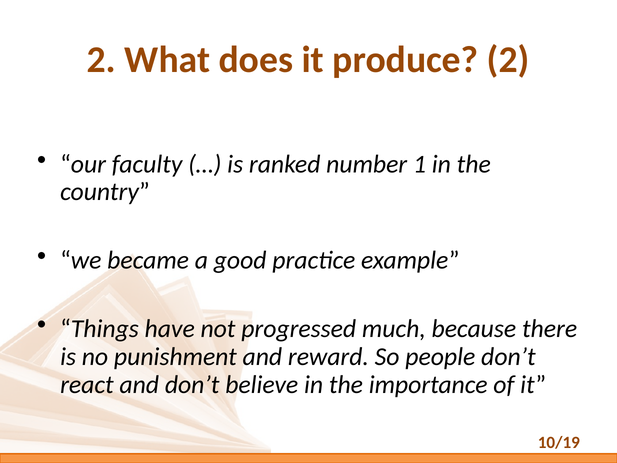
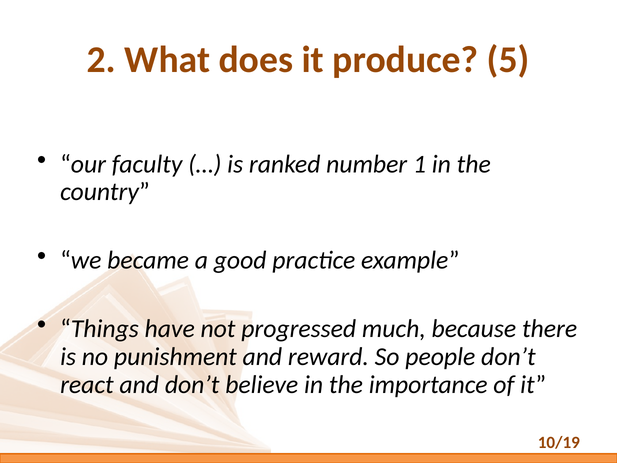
produce 2: 2 -> 5
